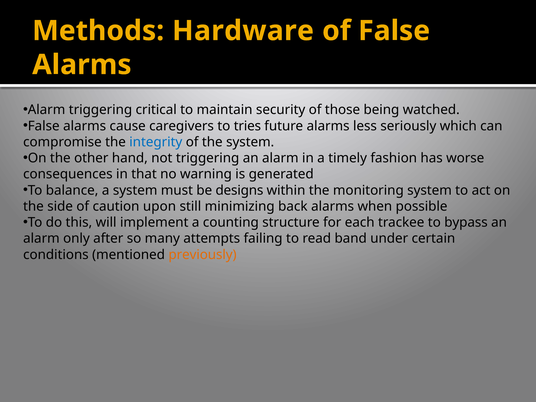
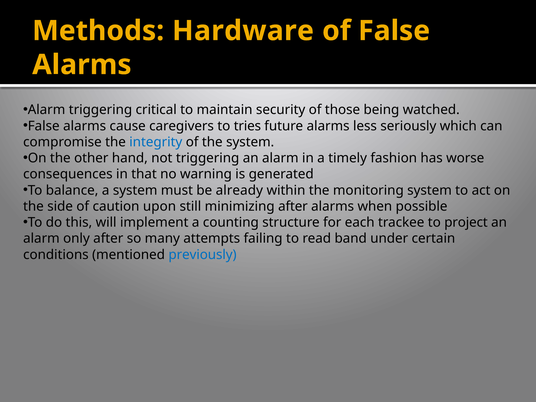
designs: designs -> already
minimizing back: back -> after
bypass: bypass -> project
previously colour: orange -> blue
